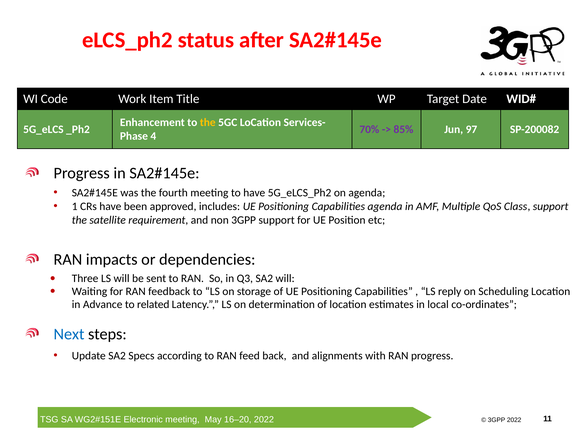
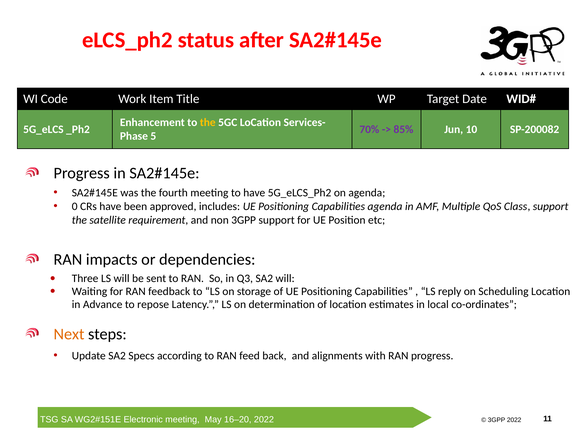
97: 97 -> 10
4: 4 -> 5
1: 1 -> 0
related: related -> repose
Next colour: blue -> orange
